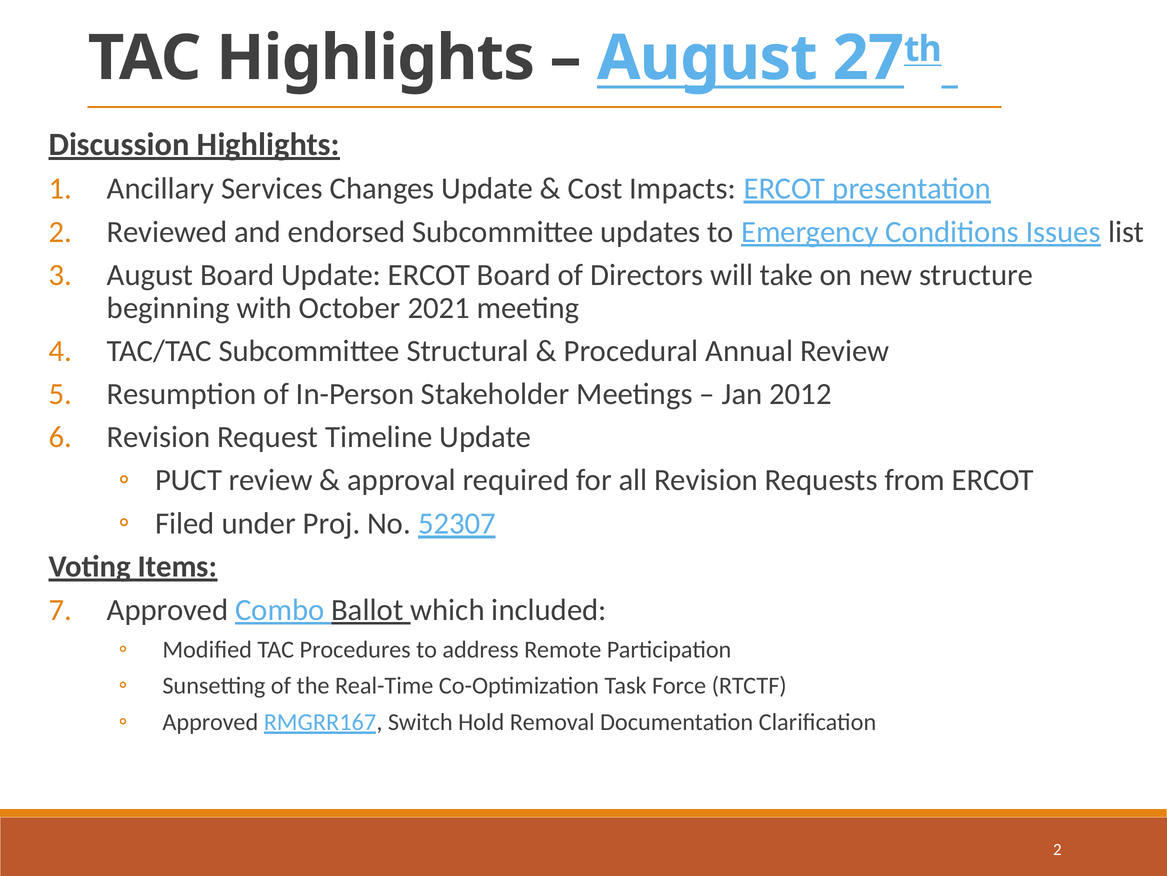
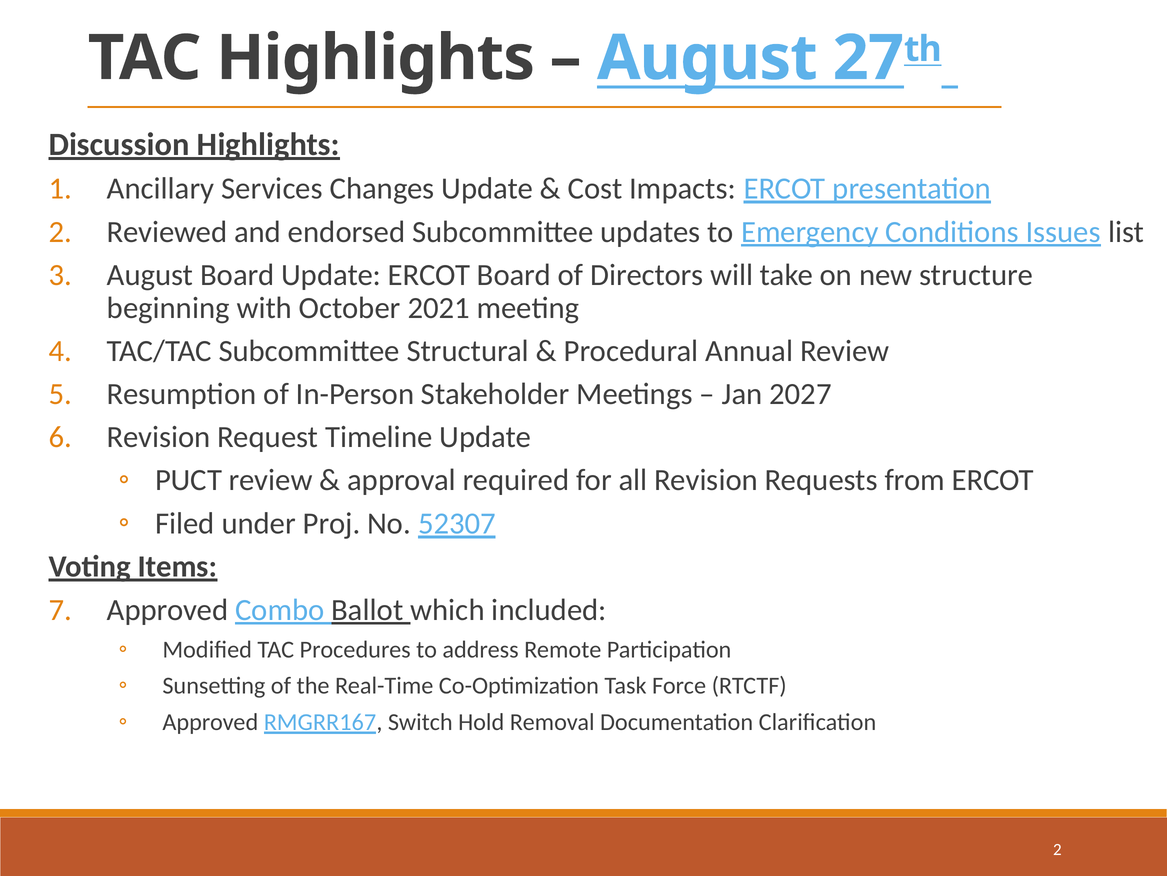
2012: 2012 -> 2027
